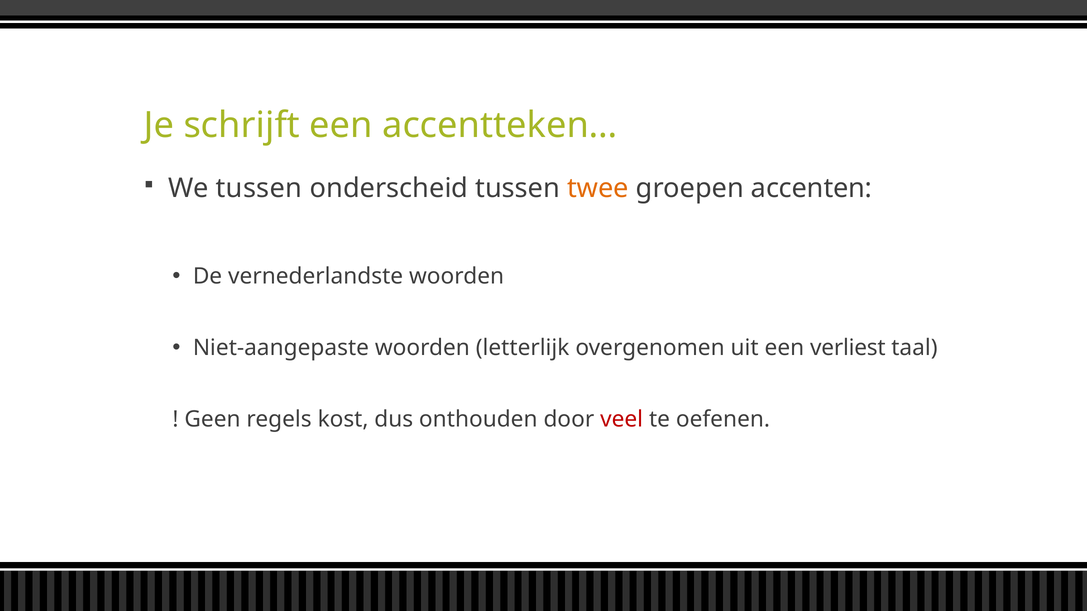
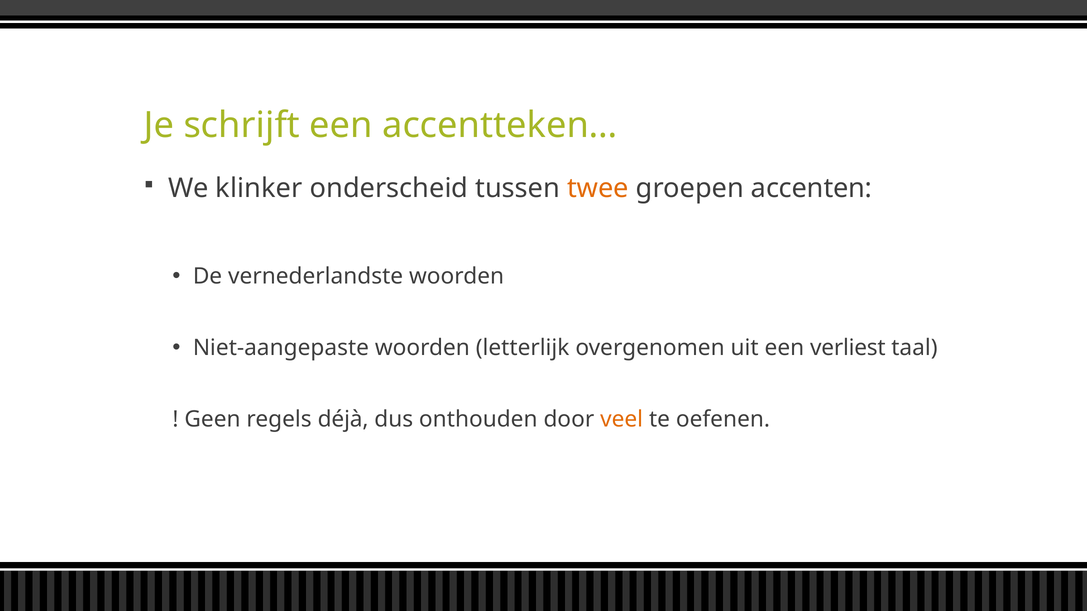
We tussen: tussen -> klinker
kost: kost -> déjà
veel colour: red -> orange
